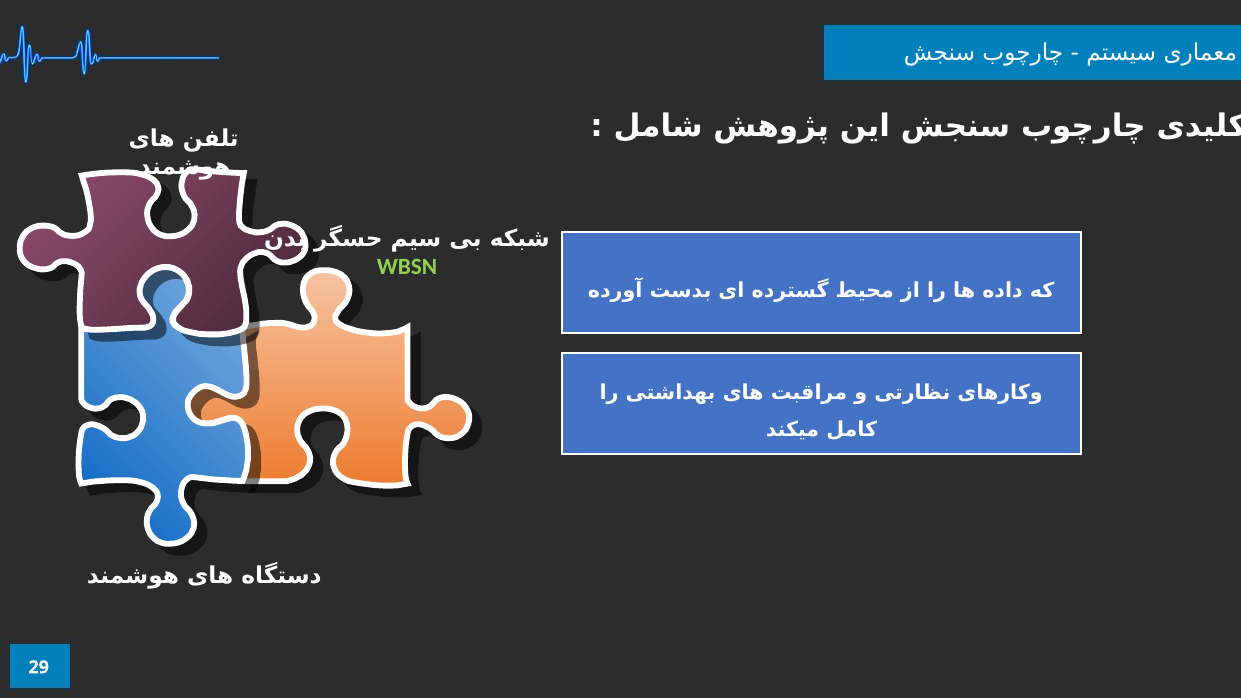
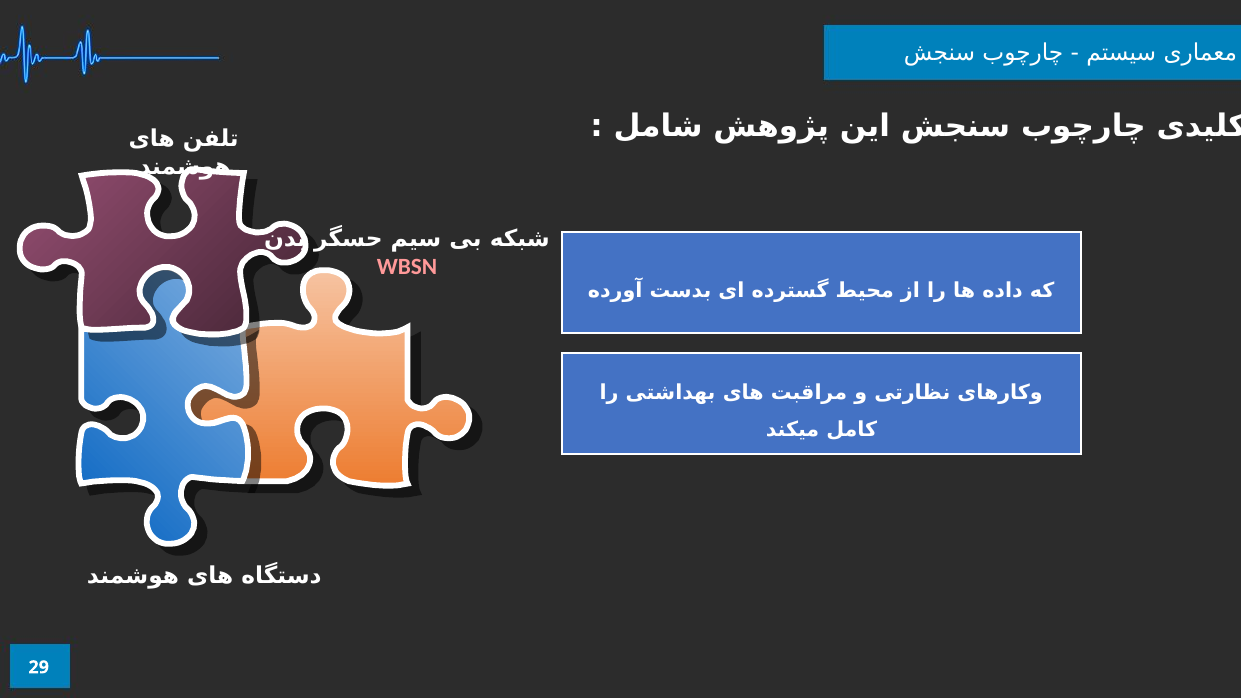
WBSN colour: light green -> pink
